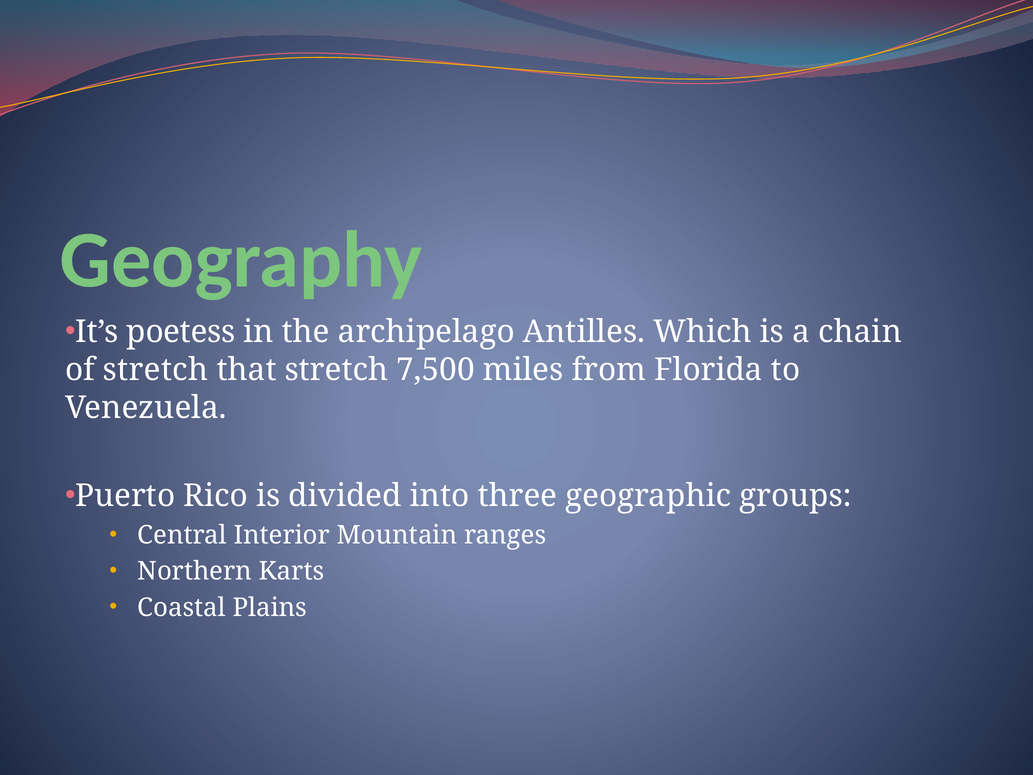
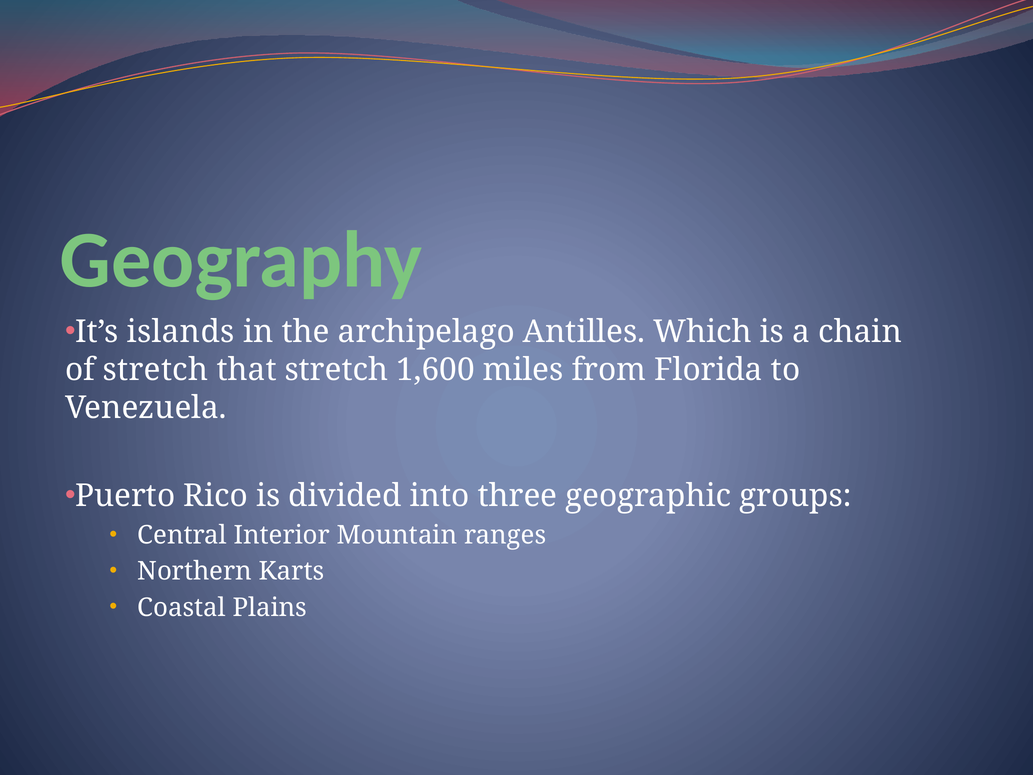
poetess: poetess -> islands
7,500: 7,500 -> 1,600
